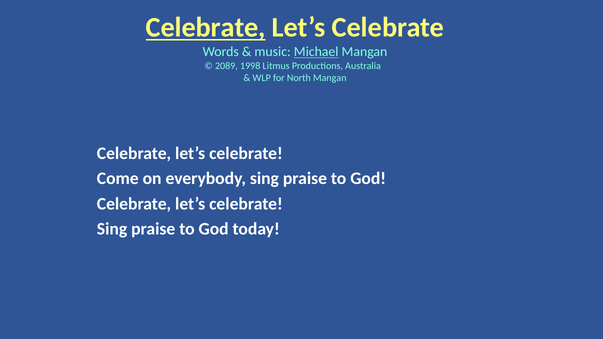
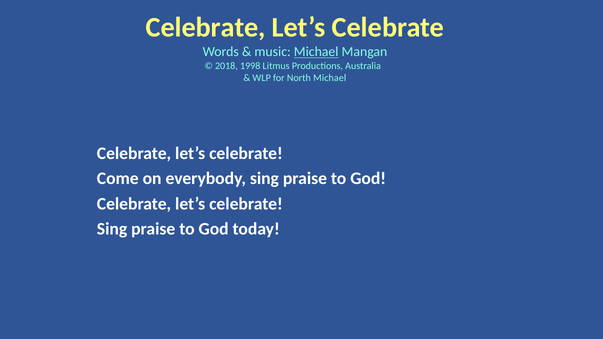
Celebrate at (206, 28) underline: present -> none
2089: 2089 -> 2018
North Mangan: Mangan -> Michael
